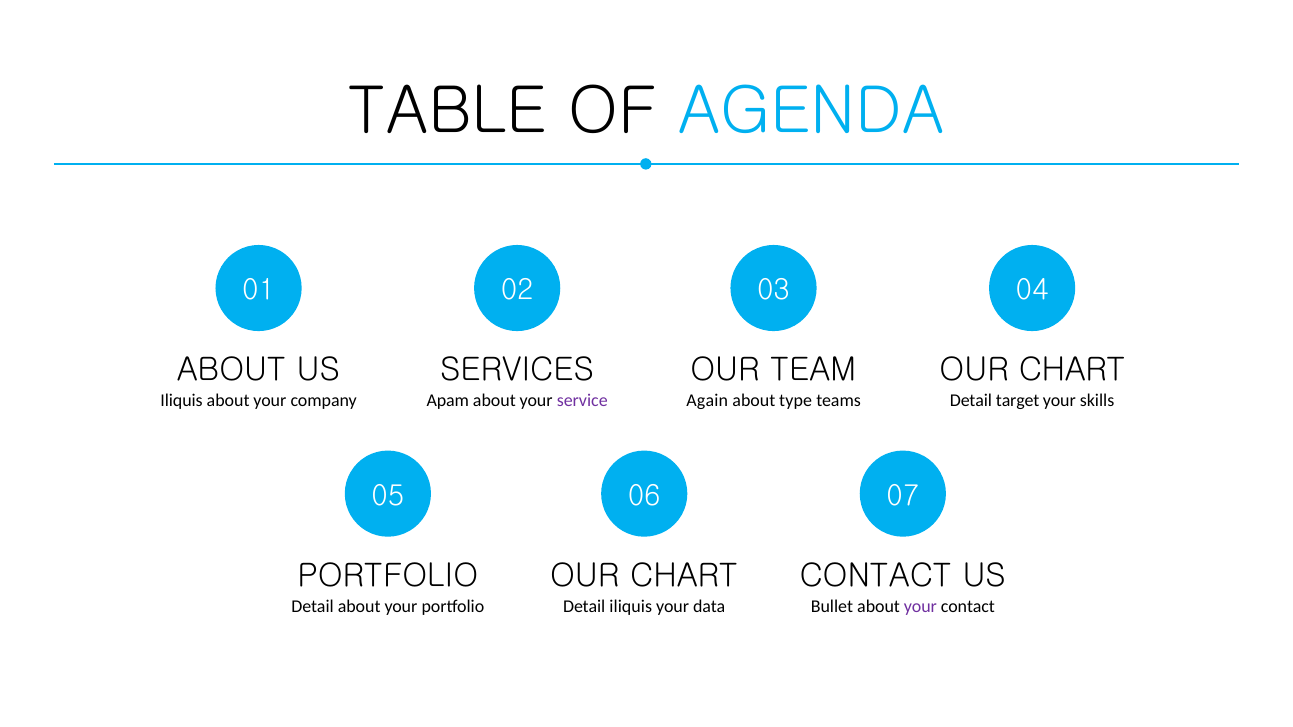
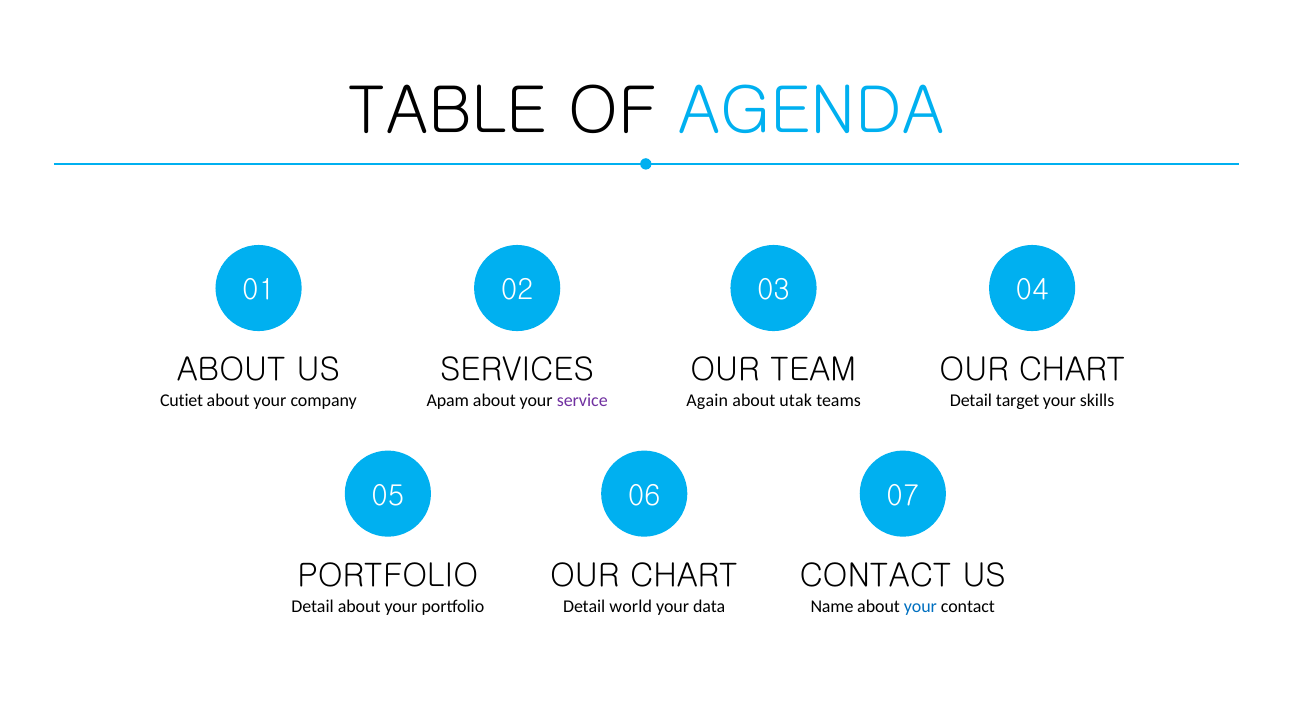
Iliquis at (182, 401): Iliquis -> Cutiet
type: type -> utak
Detail iliquis: iliquis -> world
Bullet: Bullet -> Name
your at (920, 607) colour: purple -> blue
